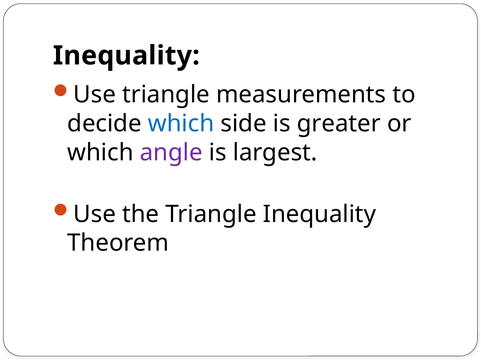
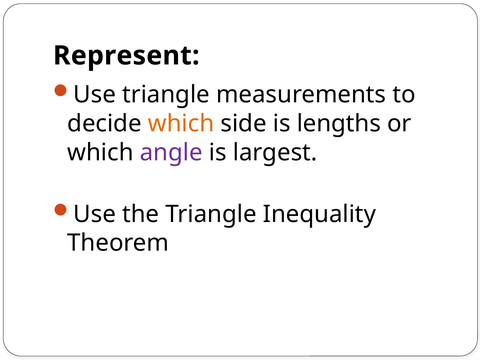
Inequality at (126, 56): Inequality -> Represent
which at (181, 124) colour: blue -> orange
greater: greater -> lengths
